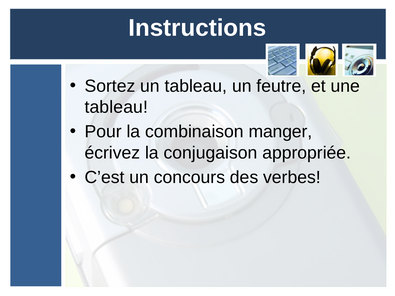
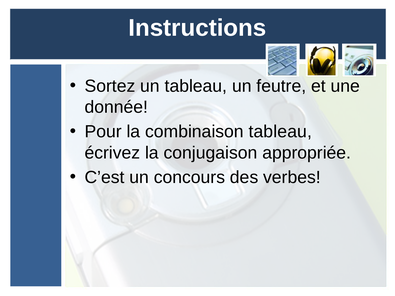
tableau at (116, 107): tableau -> donnée
combinaison manger: manger -> tableau
